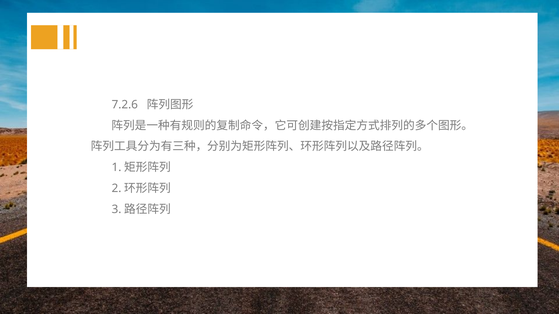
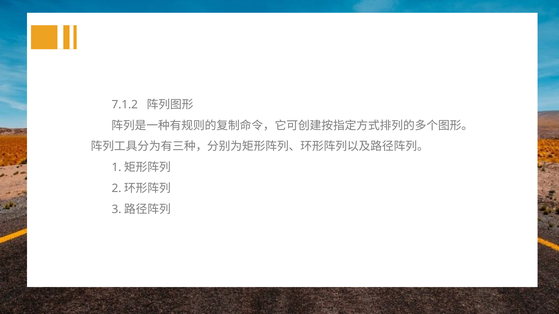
7.2.6: 7.2.6 -> 7.1.2
